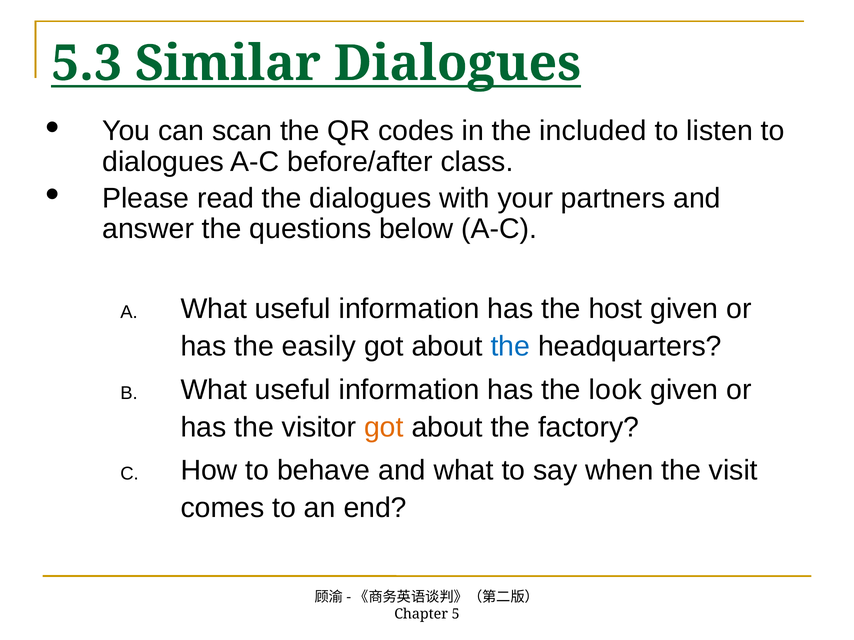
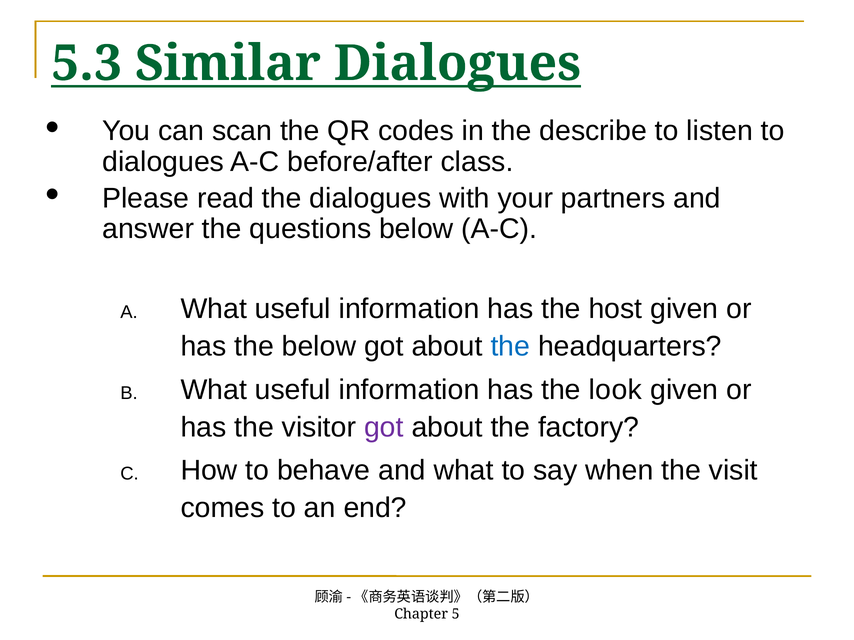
included: included -> describe
the easily: easily -> below
got at (384, 427) colour: orange -> purple
